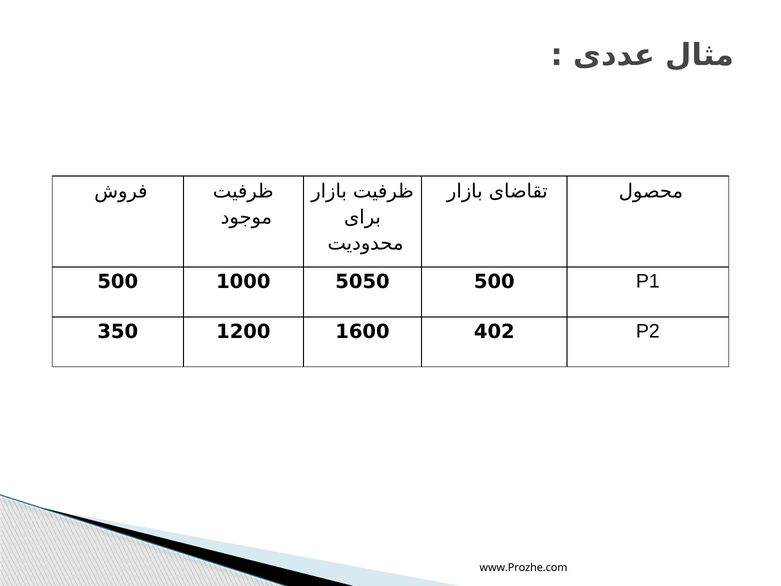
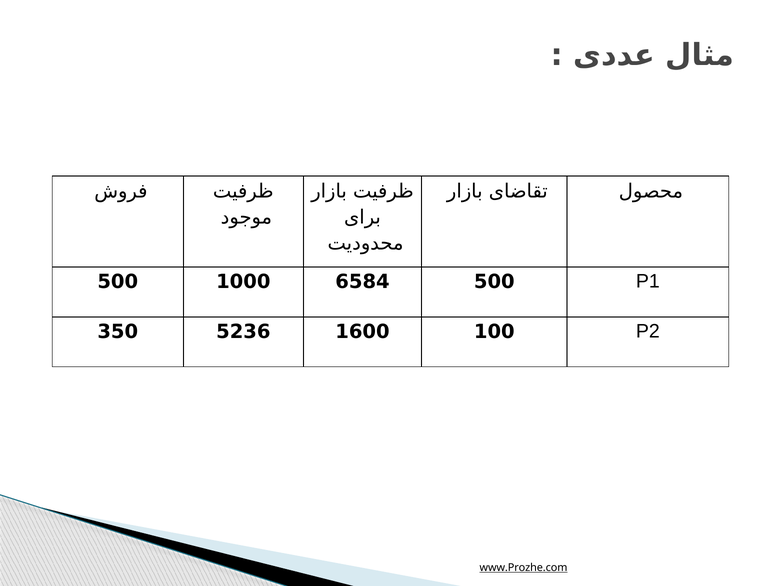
5050: 5050 -> 6584
1200: 1200 -> 5236
402: 402 -> 100
www.Prozhe.com underline: none -> present
